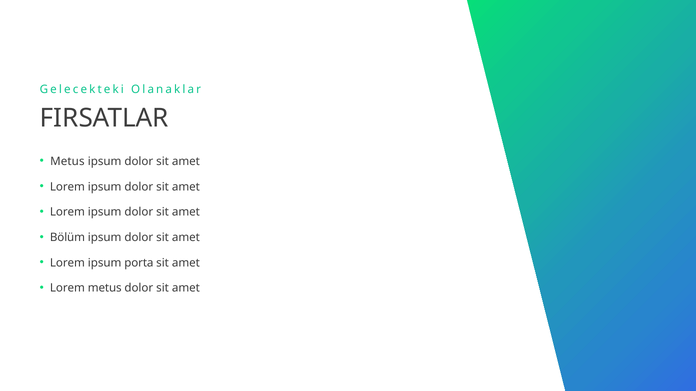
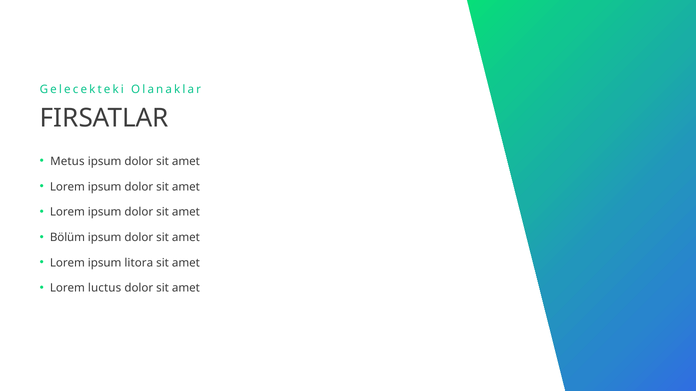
porta: porta -> litora
Lorem metus: metus -> luctus
